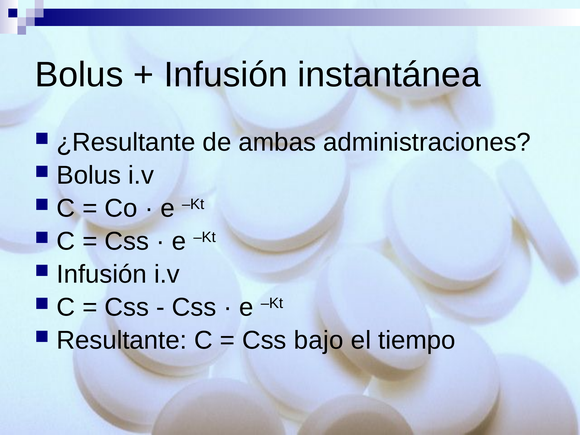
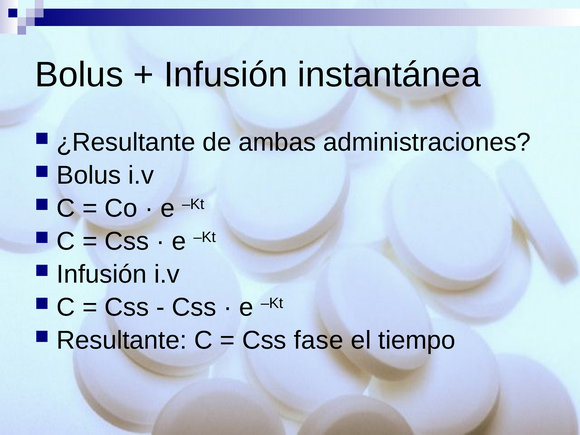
bajo: bajo -> fase
